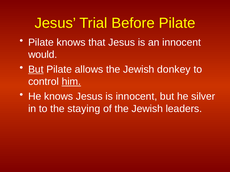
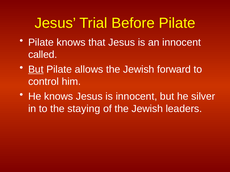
would: would -> called
donkey: donkey -> forward
him underline: present -> none
